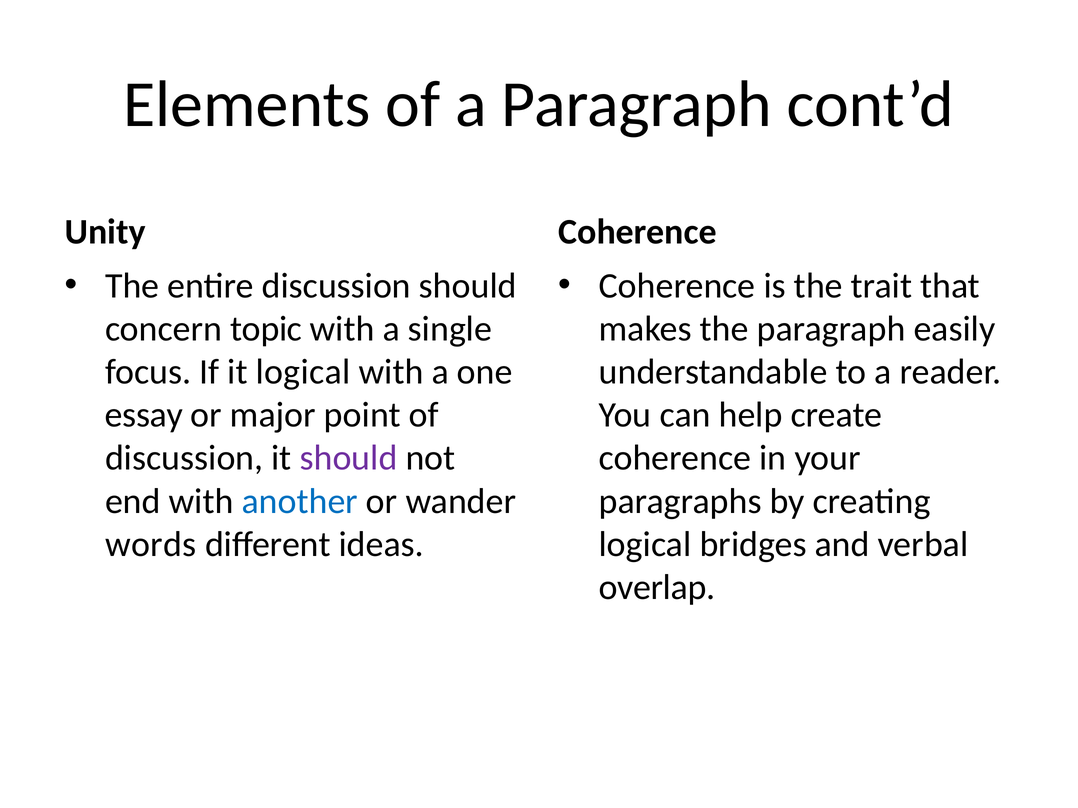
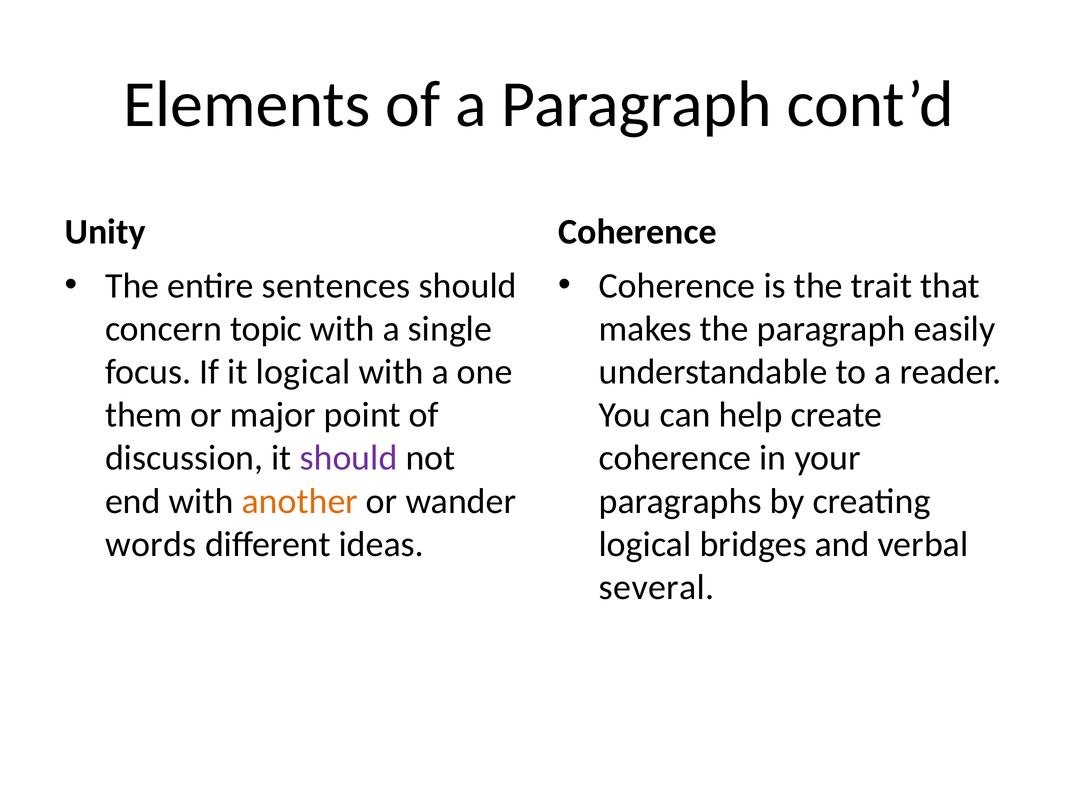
entire discussion: discussion -> sentences
essay: essay -> them
another colour: blue -> orange
overlap: overlap -> several
